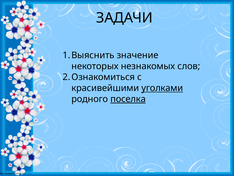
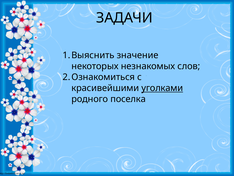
поселка underline: present -> none
